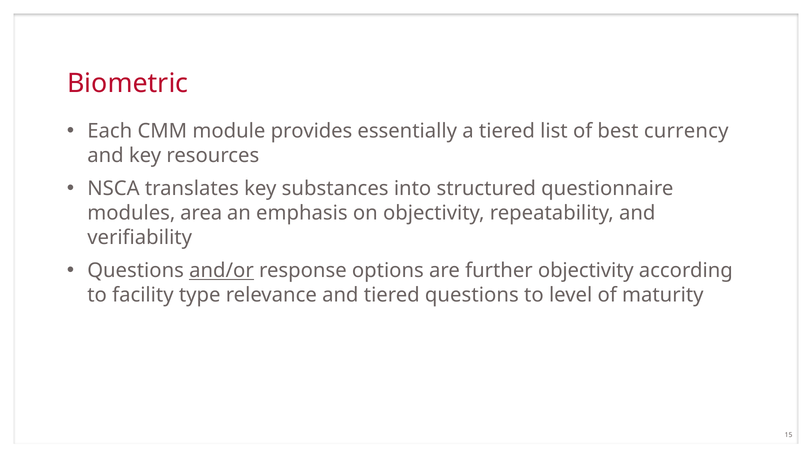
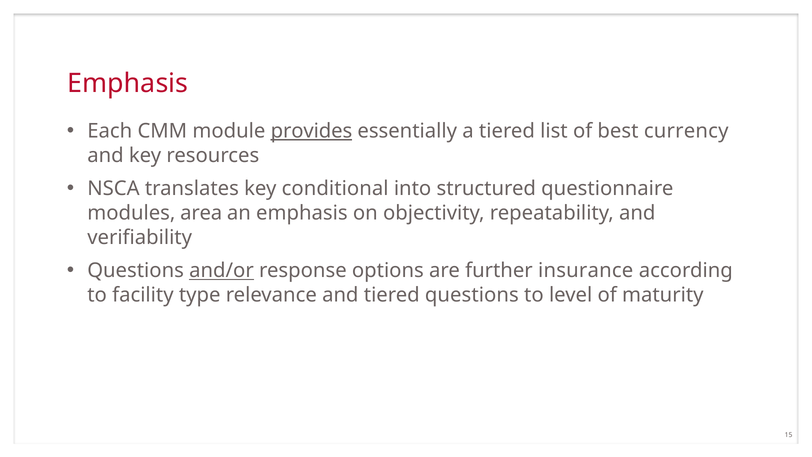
Biometric at (128, 84): Biometric -> Emphasis
provides underline: none -> present
substances: substances -> conditional
further objectivity: objectivity -> insurance
